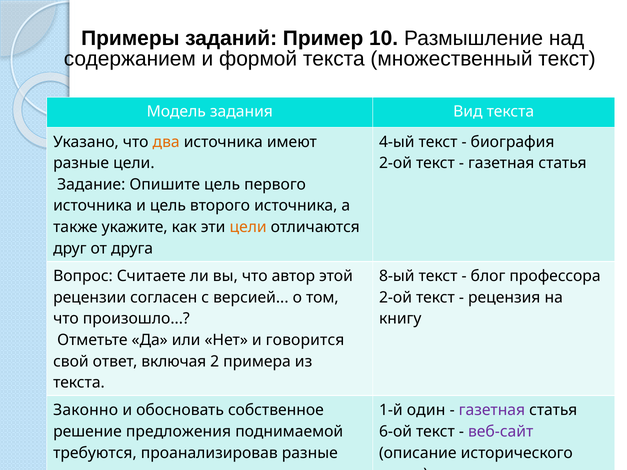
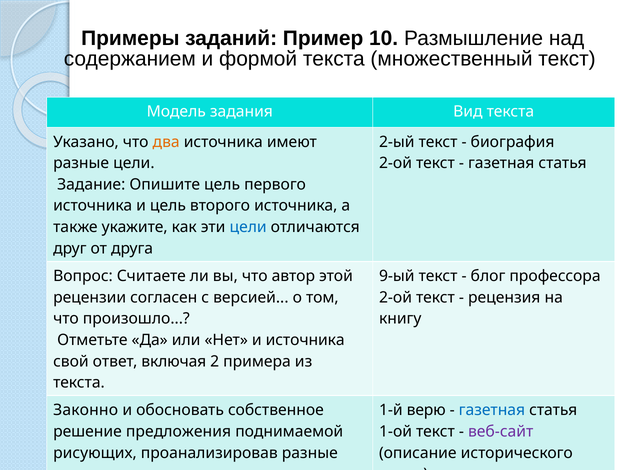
4-ый: 4-ый -> 2-ый
цели at (248, 227) colour: orange -> blue
8-ый: 8-ый -> 9-ый
и говорится: говорится -> источника
один: один -> верю
газетная at (492, 410) colour: purple -> blue
6-ой: 6-ой -> 1-ой
требуются: требуются -> рисующих
